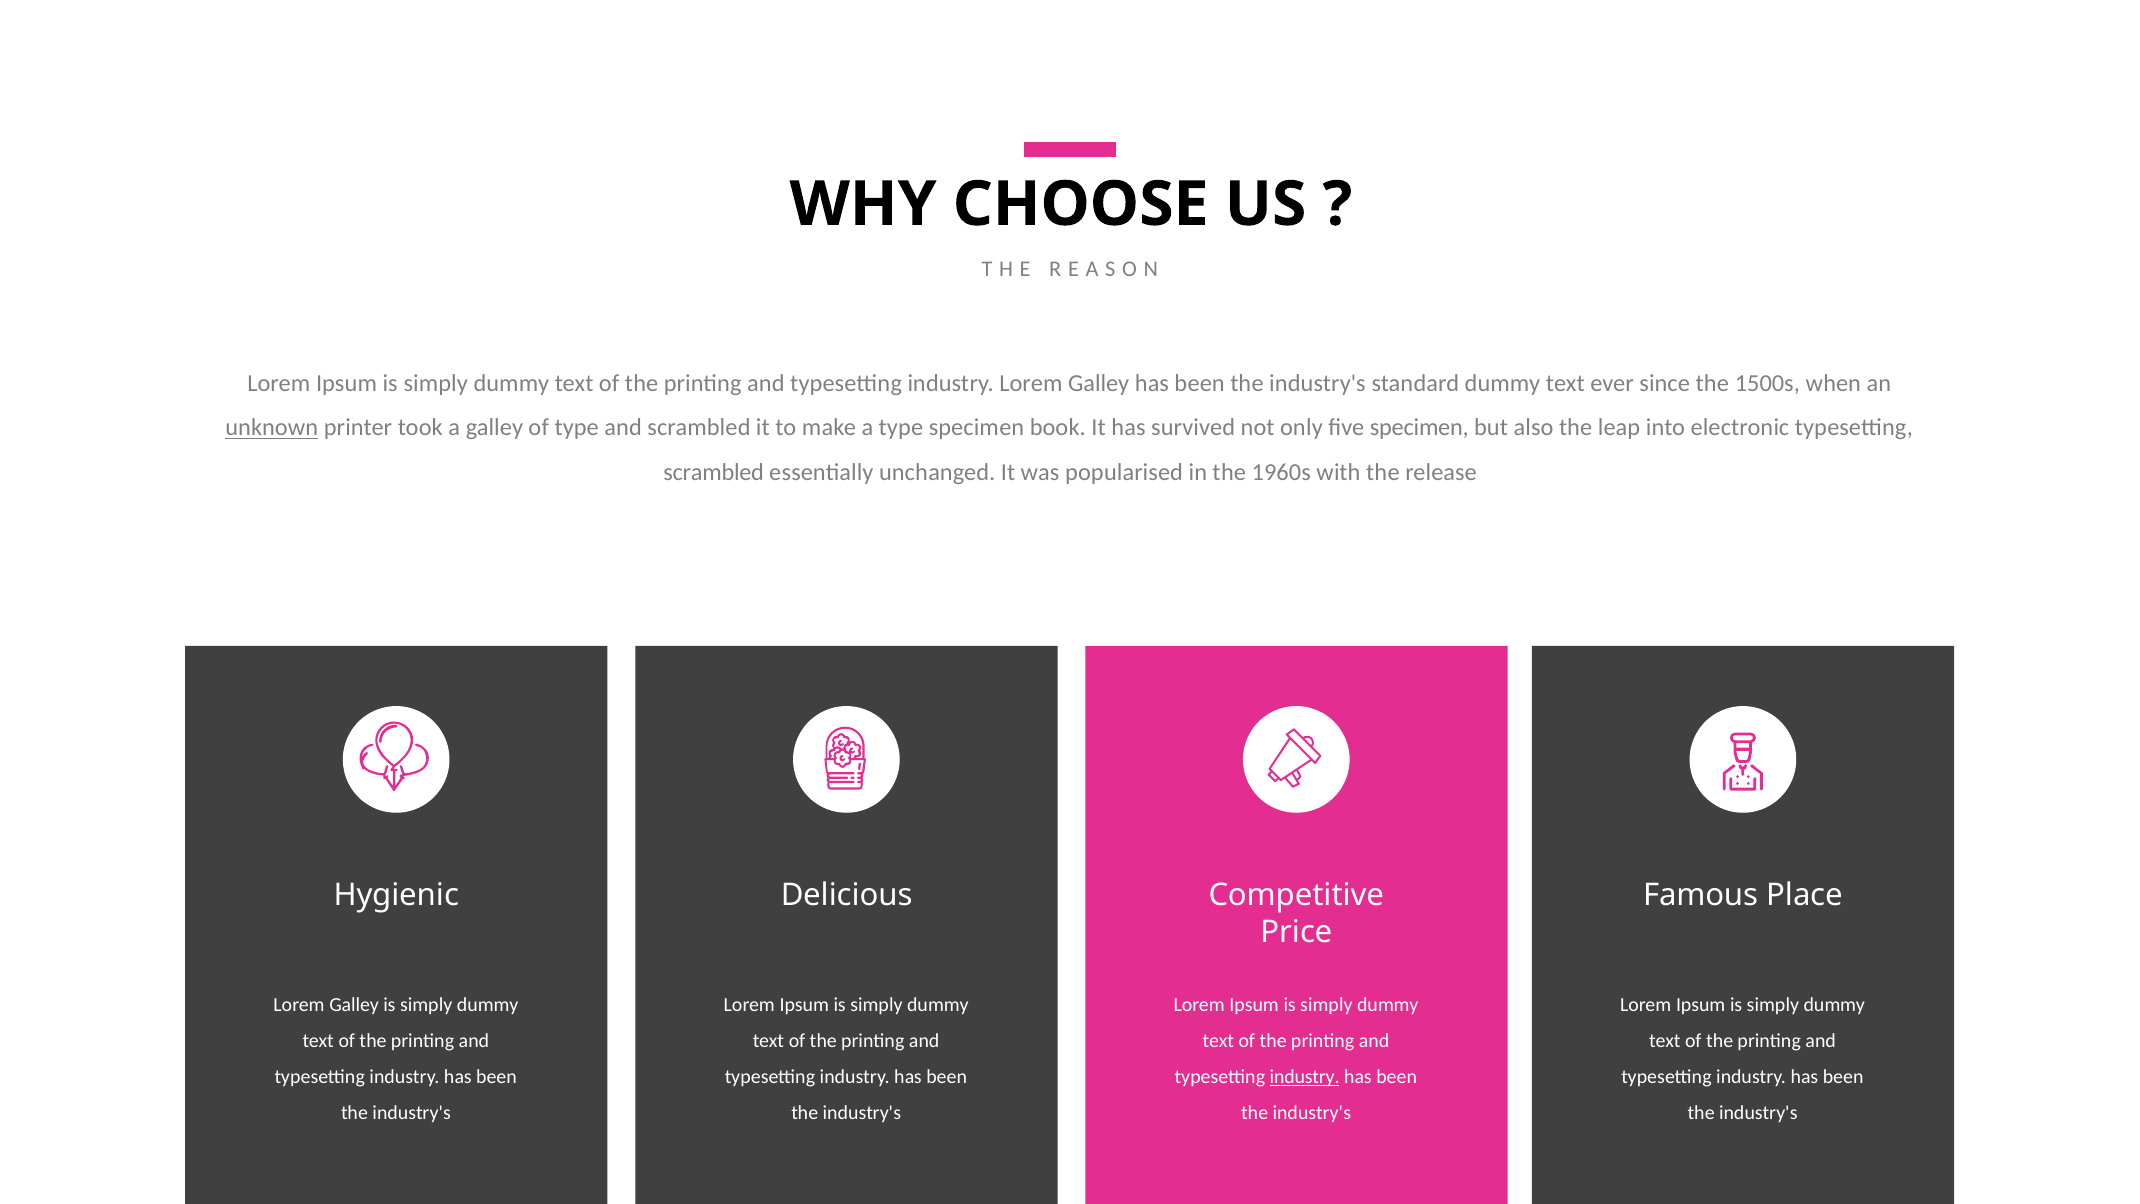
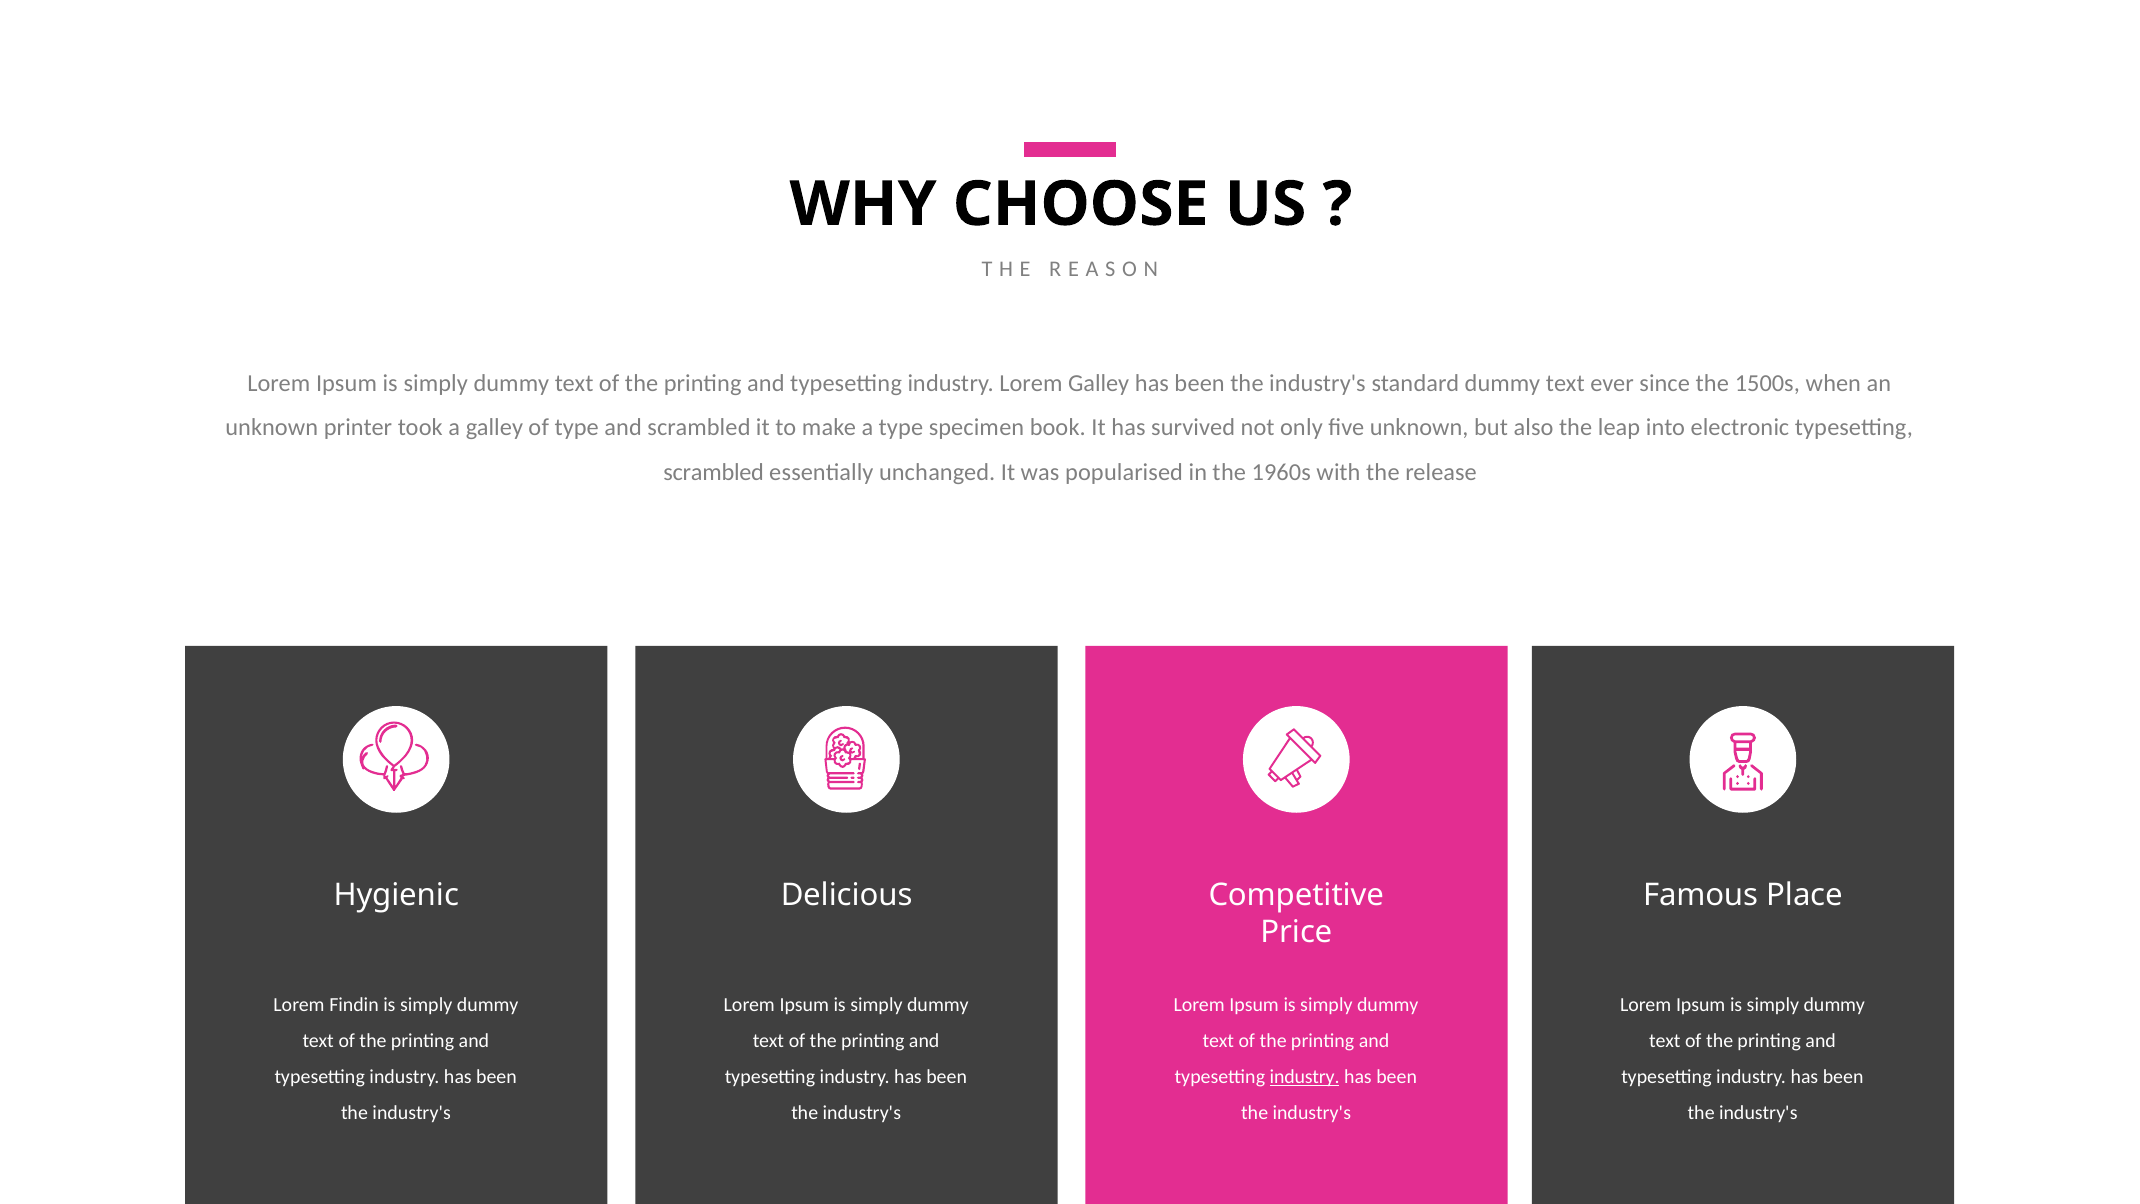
unknown at (272, 428) underline: present -> none
five specimen: specimen -> unknown
Galley at (354, 1005): Galley -> Findin
